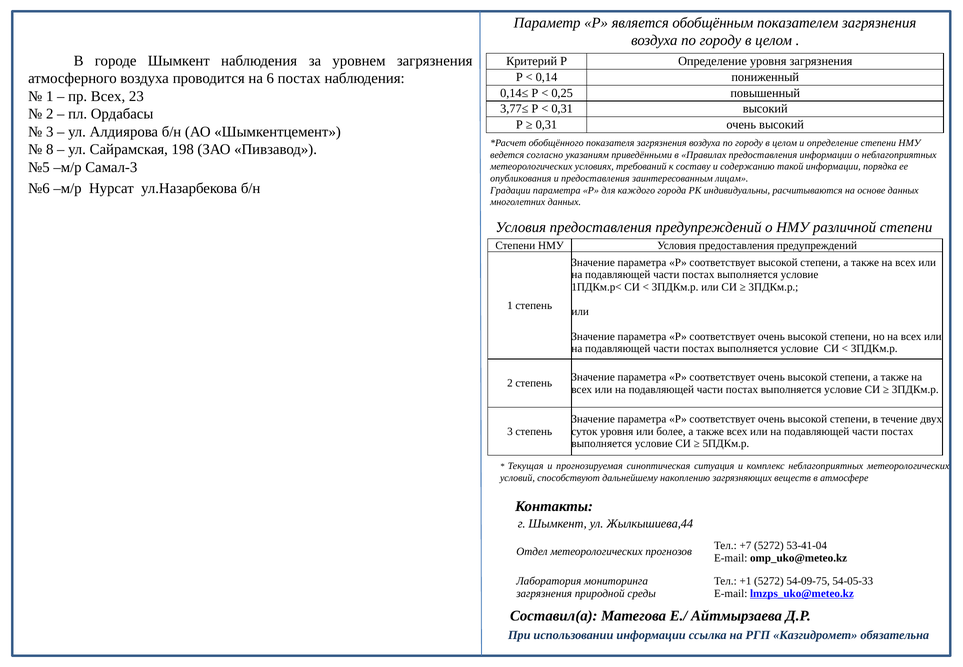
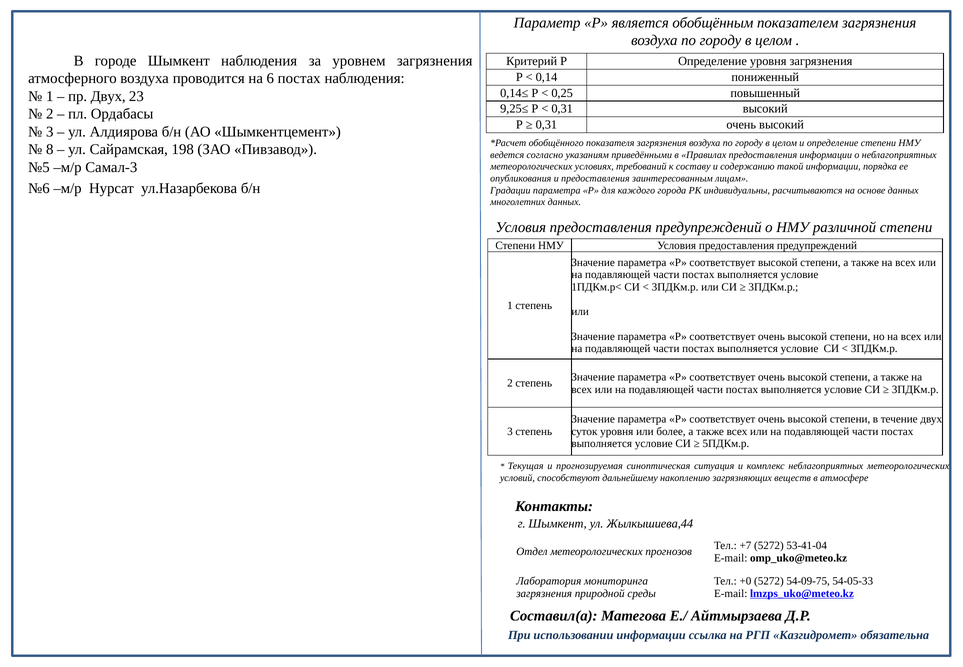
пр Всех: Всех -> Двух
3,77≤: 3,77≤ -> 9,25≤
+1: +1 -> +0
